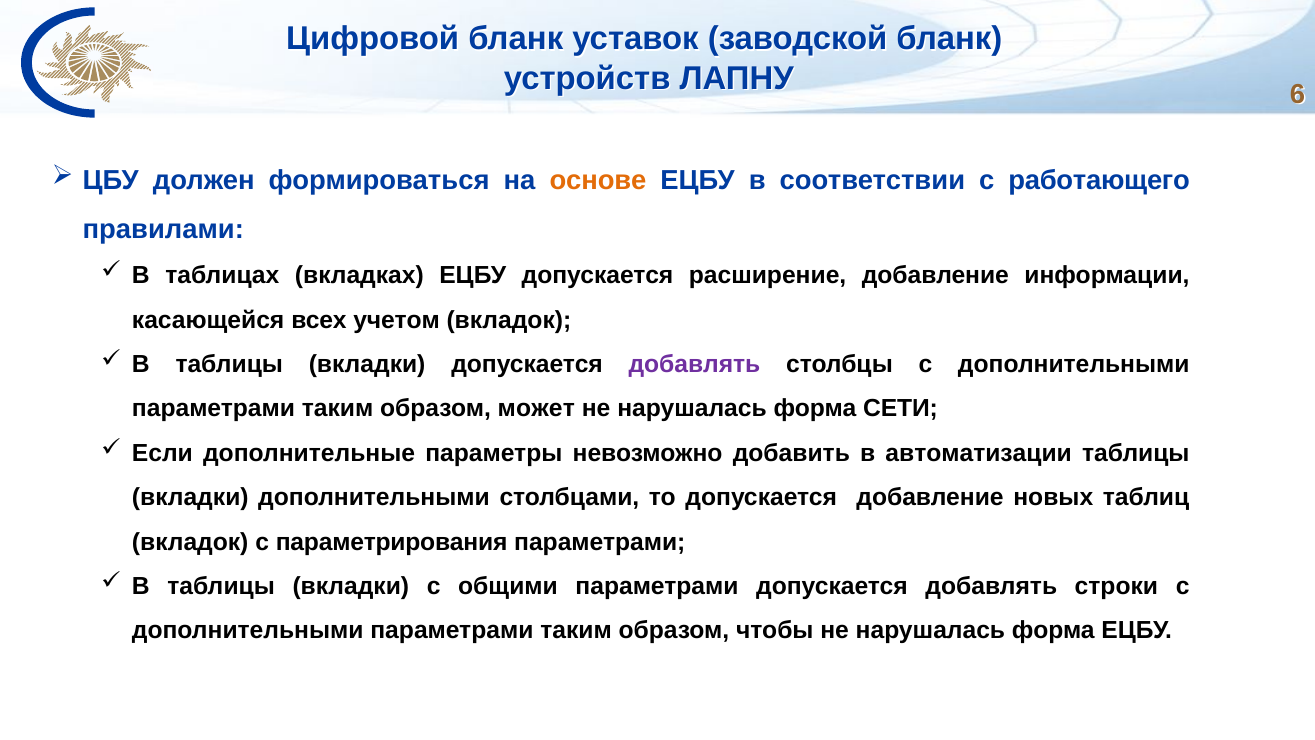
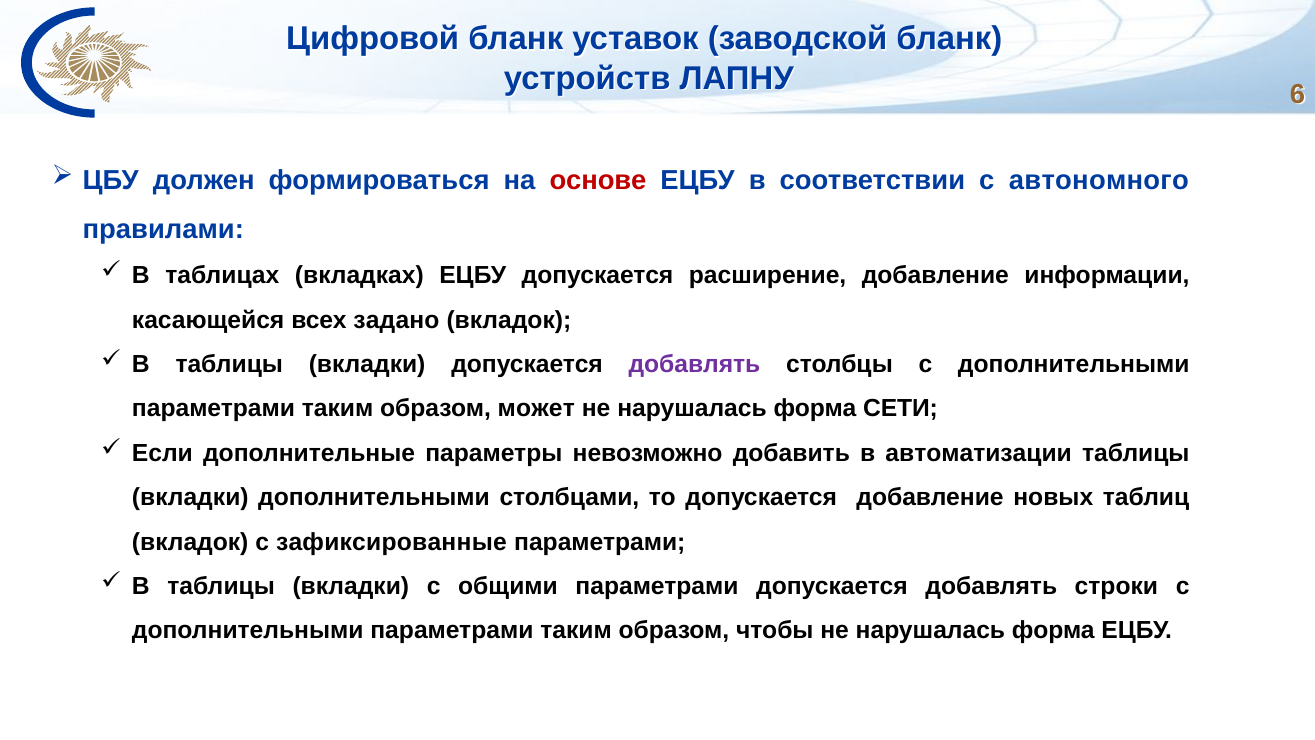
основе colour: orange -> red
работающего: работающего -> автономного
учетом: учетом -> задано
параметрирования: параметрирования -> зафиксированные
